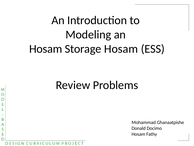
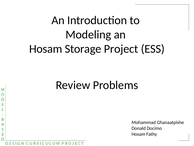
Storage Hosam: Hosam -> Project
